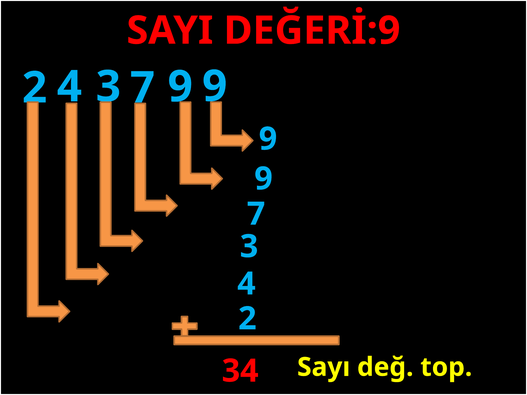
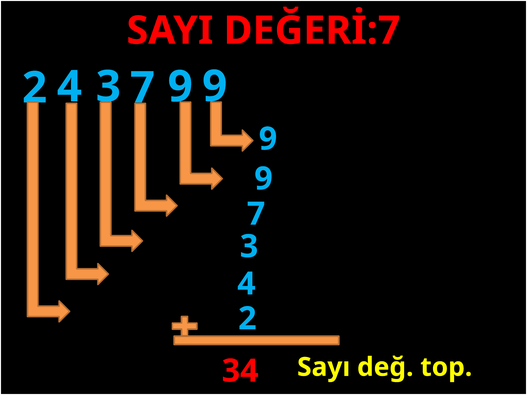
DEĞERİ:9: DEĞERİ:9 -> DEĞERİ:7
